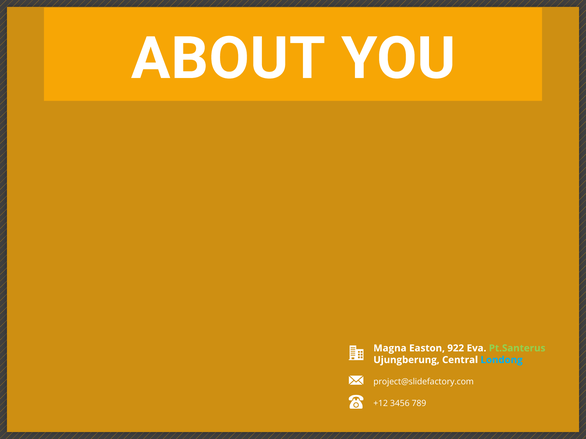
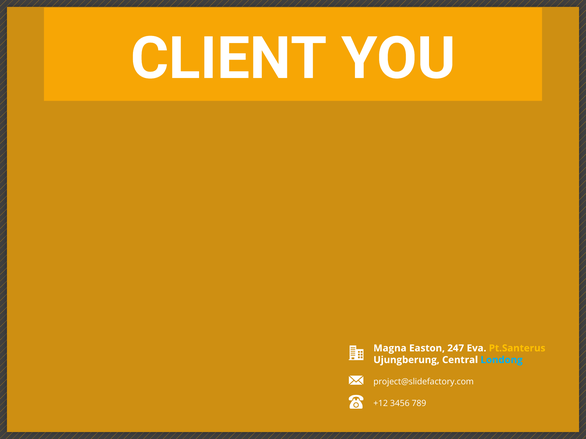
ABOUT: ABOUT -> CLIENT
922: 922 -> 247
Pt.Santerus colour: light green -> yellow
